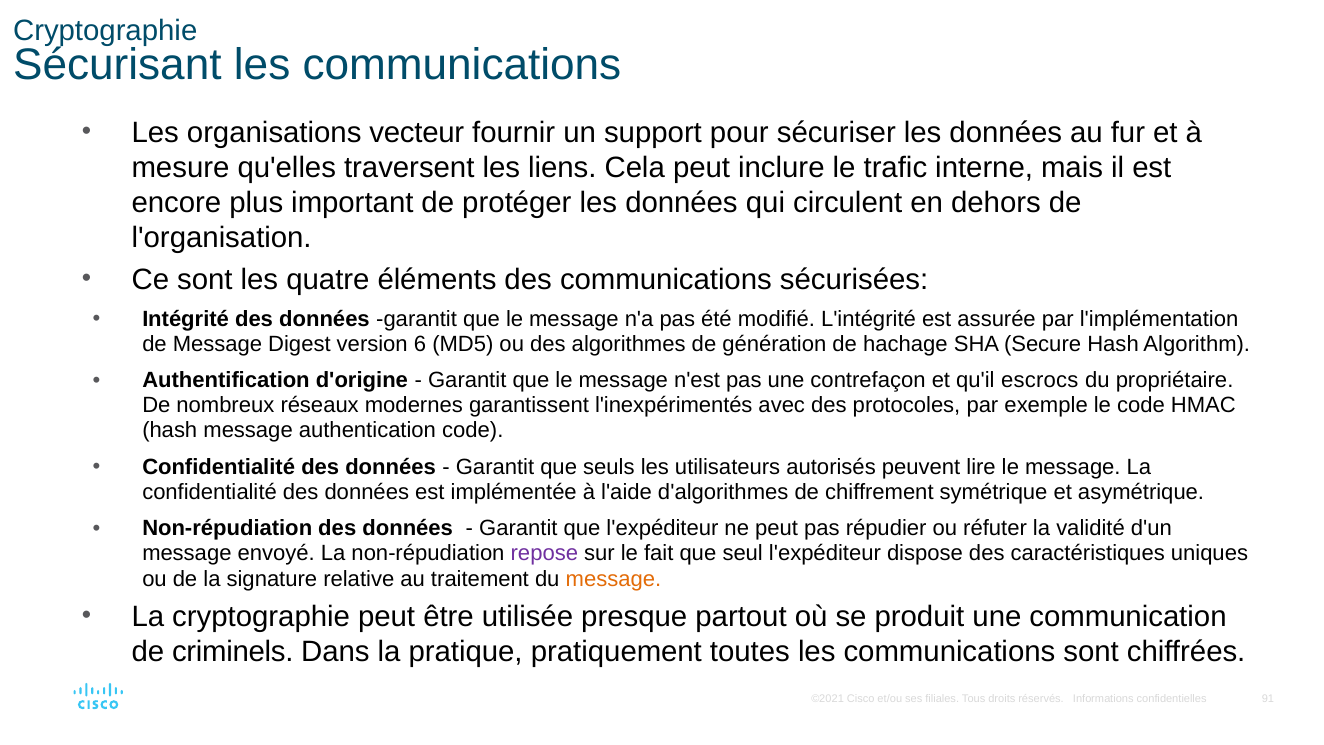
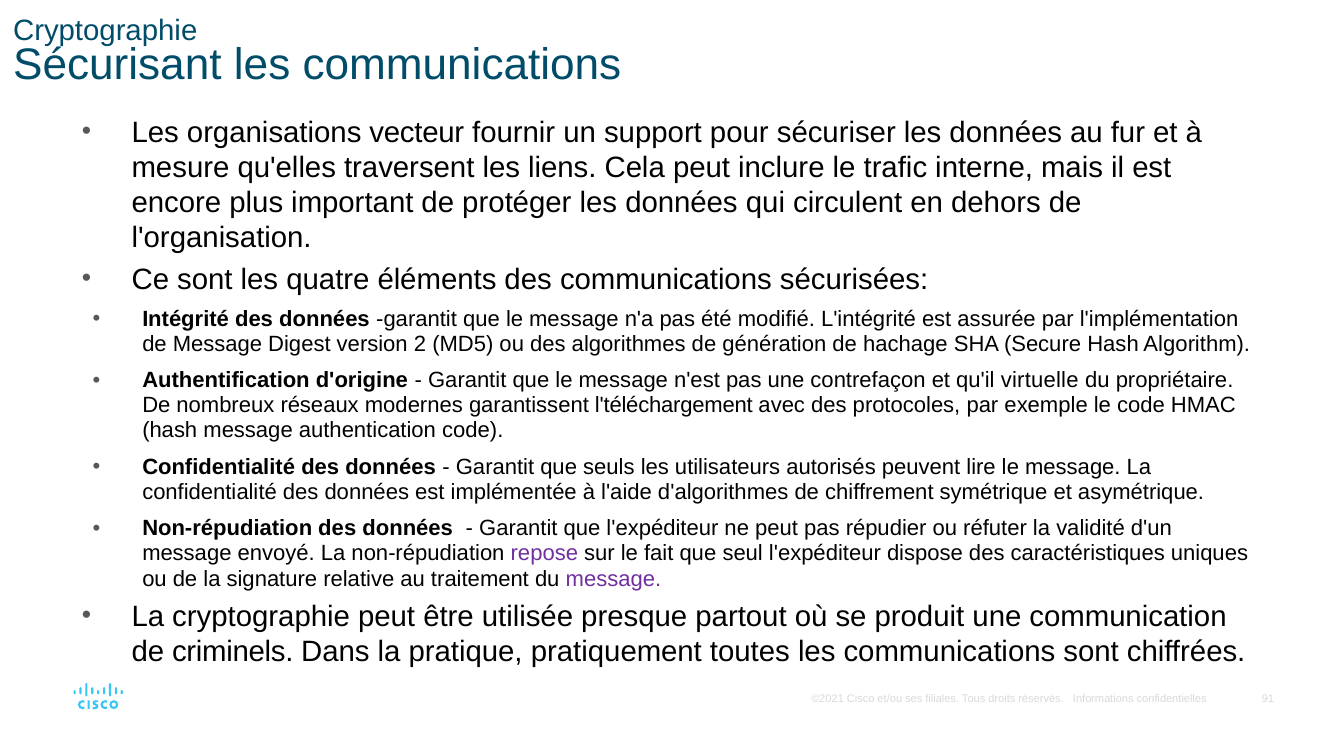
6: 6 -> 2
escrocs: escrocs -> virtuelle
l'inexpérimentés: l'inexpérimentés -> l'téléchargement
message at (613, 579) colour: orange -> purple
